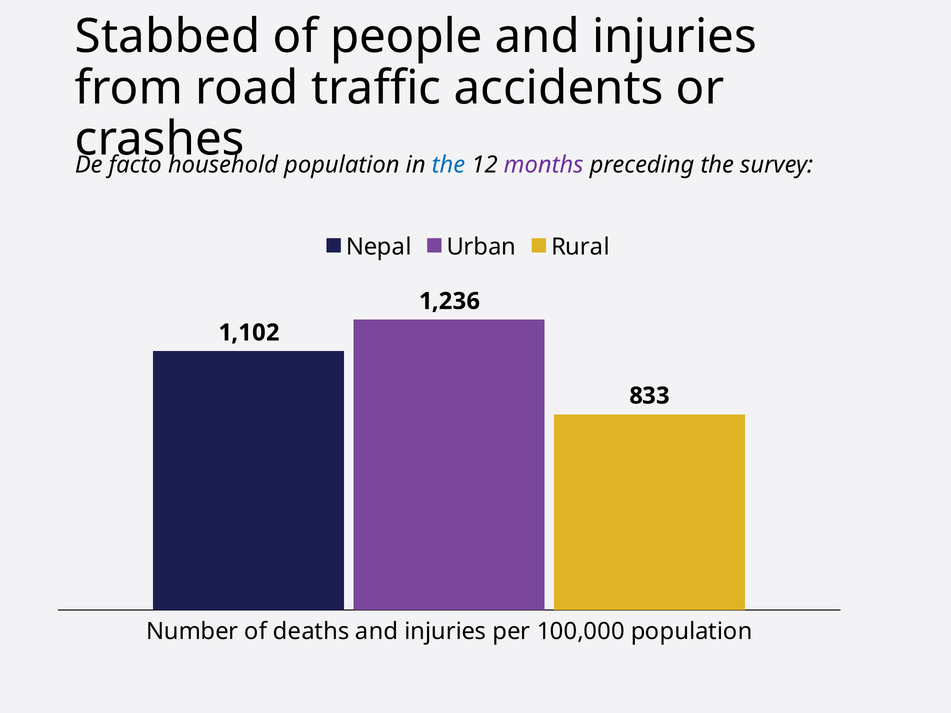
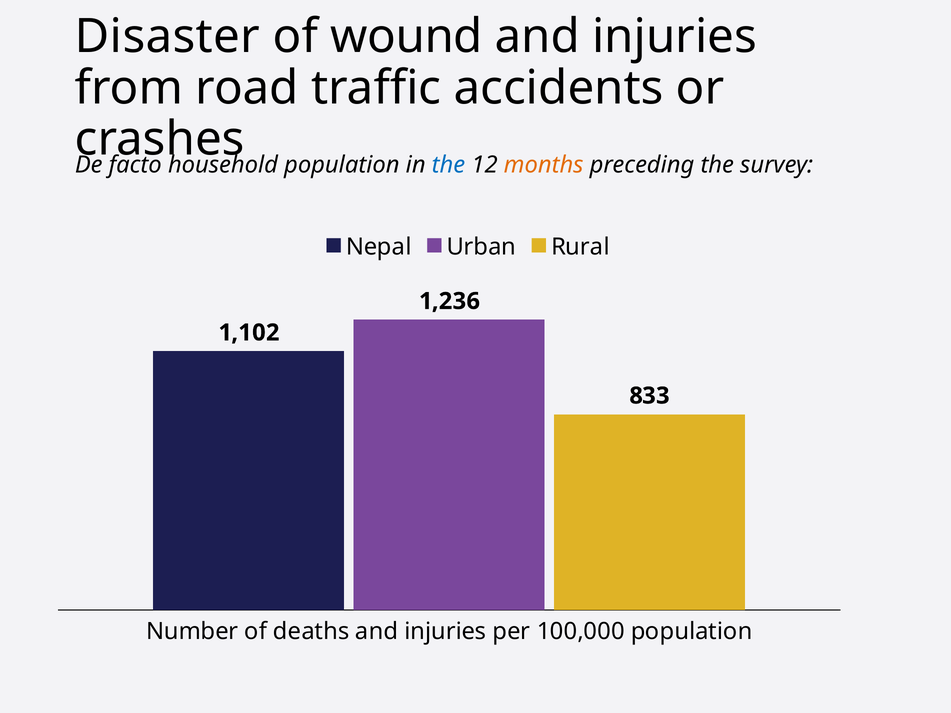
Stabbed: Stabbed -> Disaster
people: people -> wound
months colour: purple -> orange
